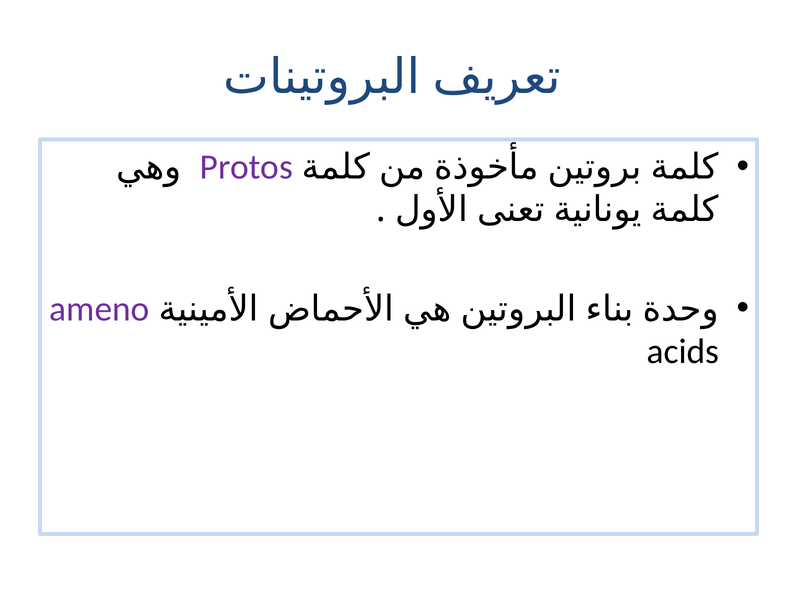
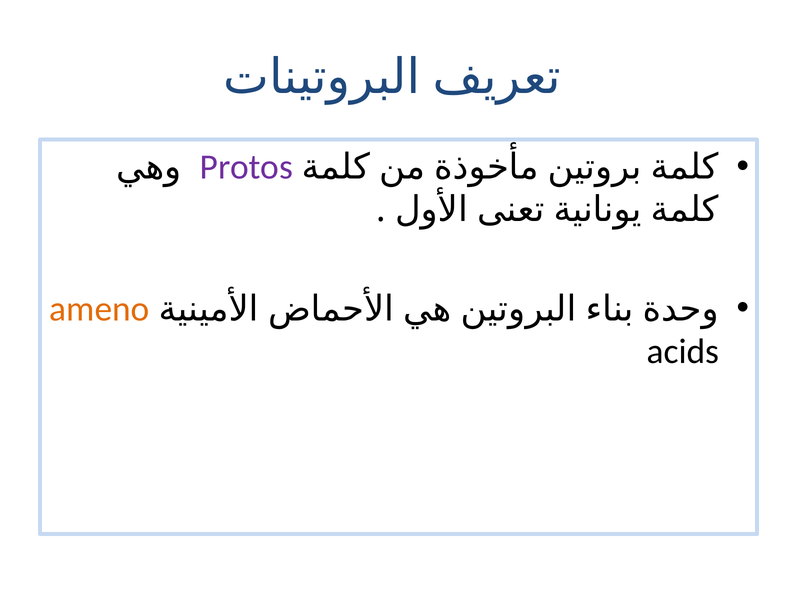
ameno colour: purple -> orange
